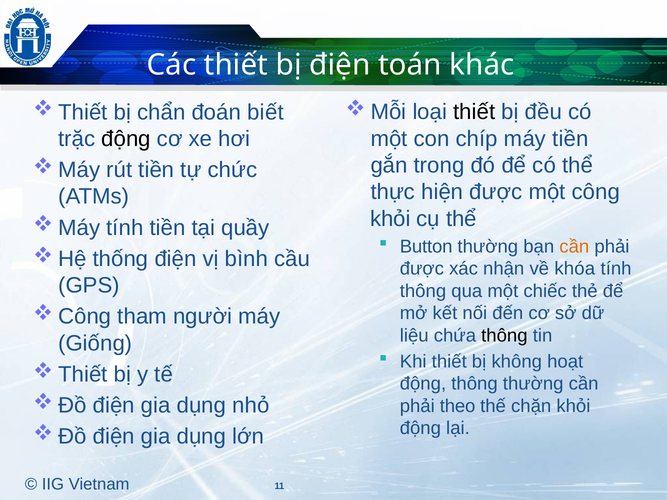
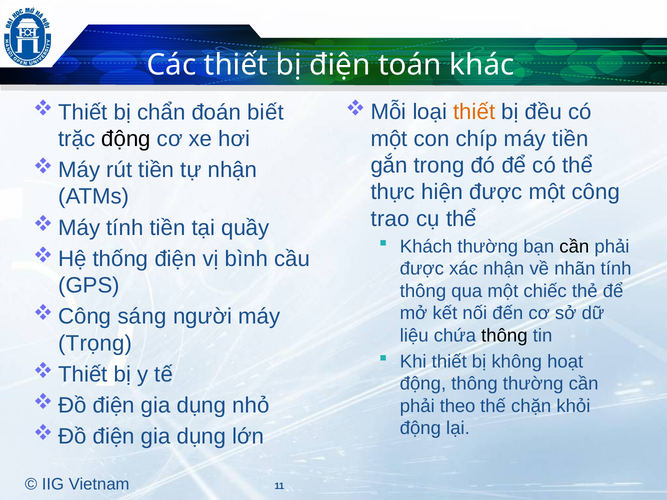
thiết at (474, 112) colour: black -> orange
tự chức: chức -> nhận
khỏi at (390, 219): khỏi -> trao
Button: Button -> Khách
cần at (574, 247) colour: orange -> black
khóa: khóa -> nhãn
tham: tham -> sáng
Giống: Giống -> Trọng
